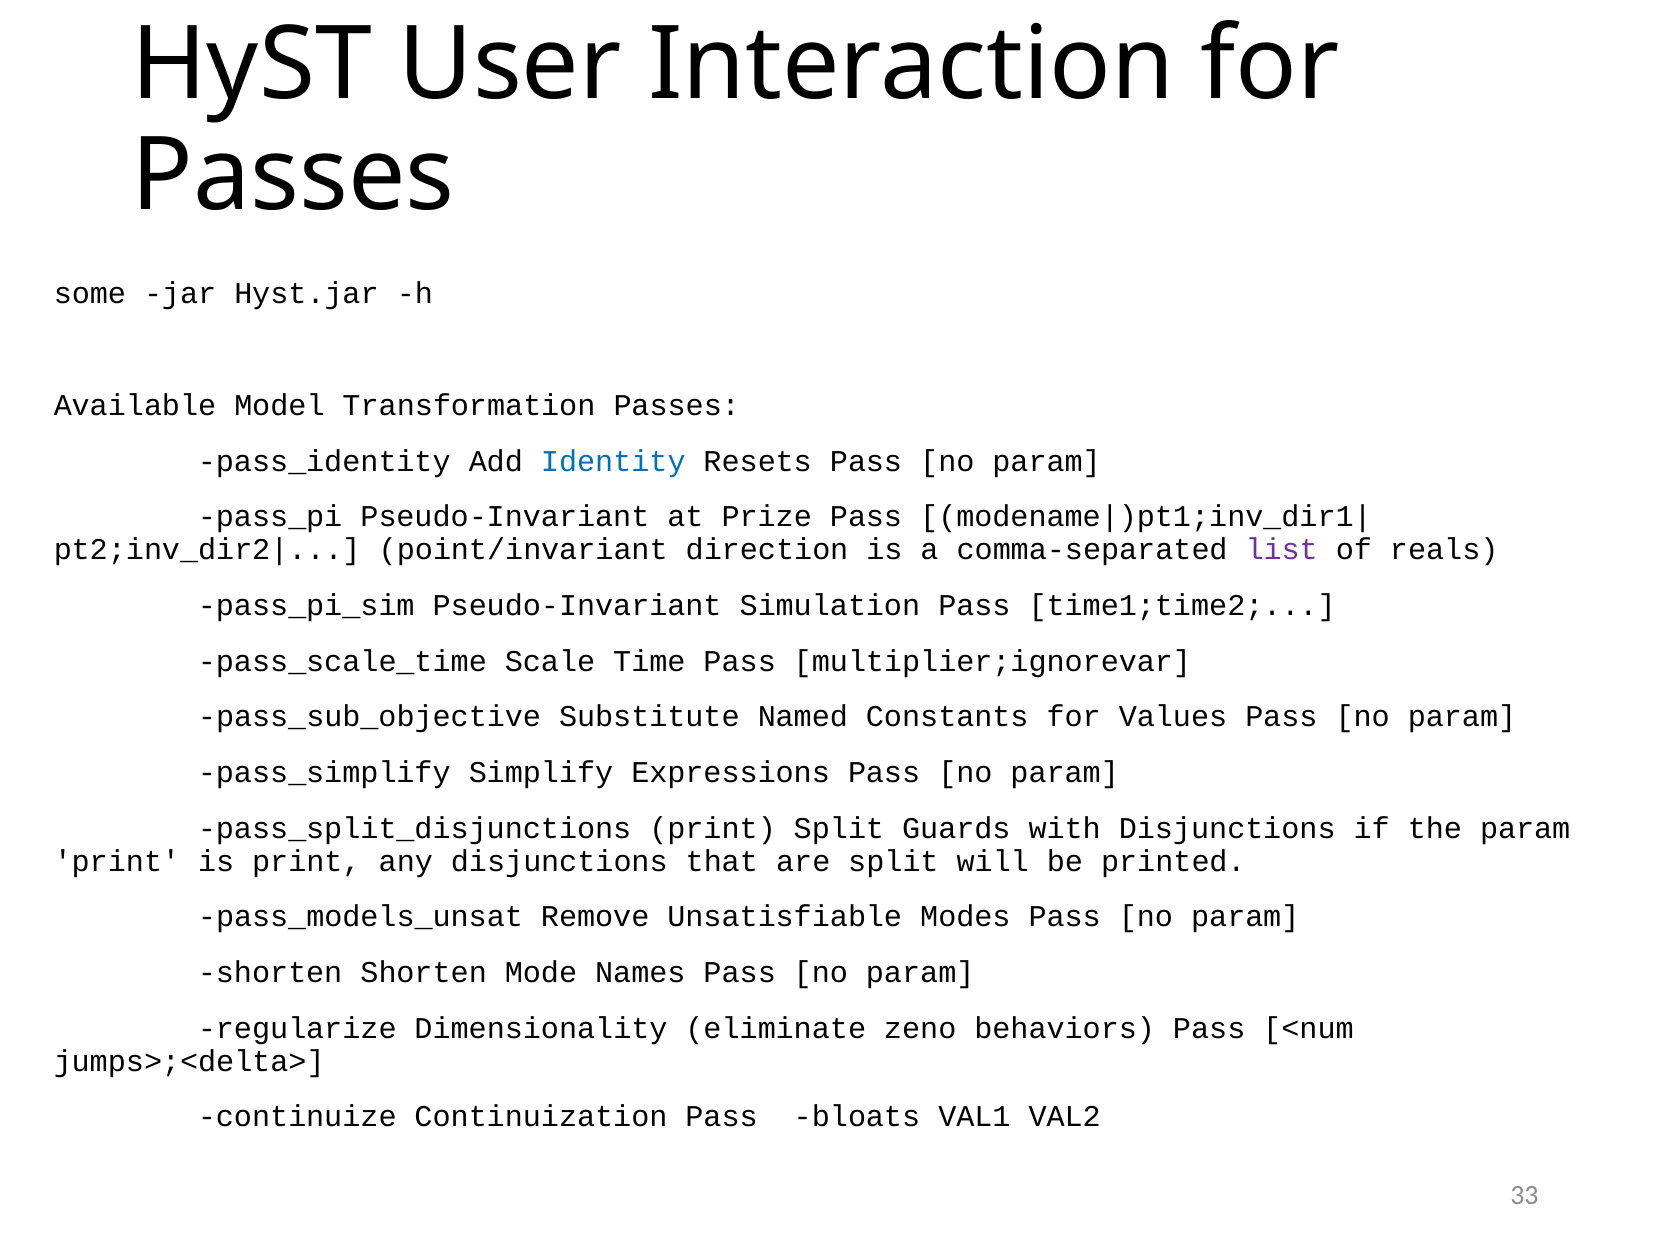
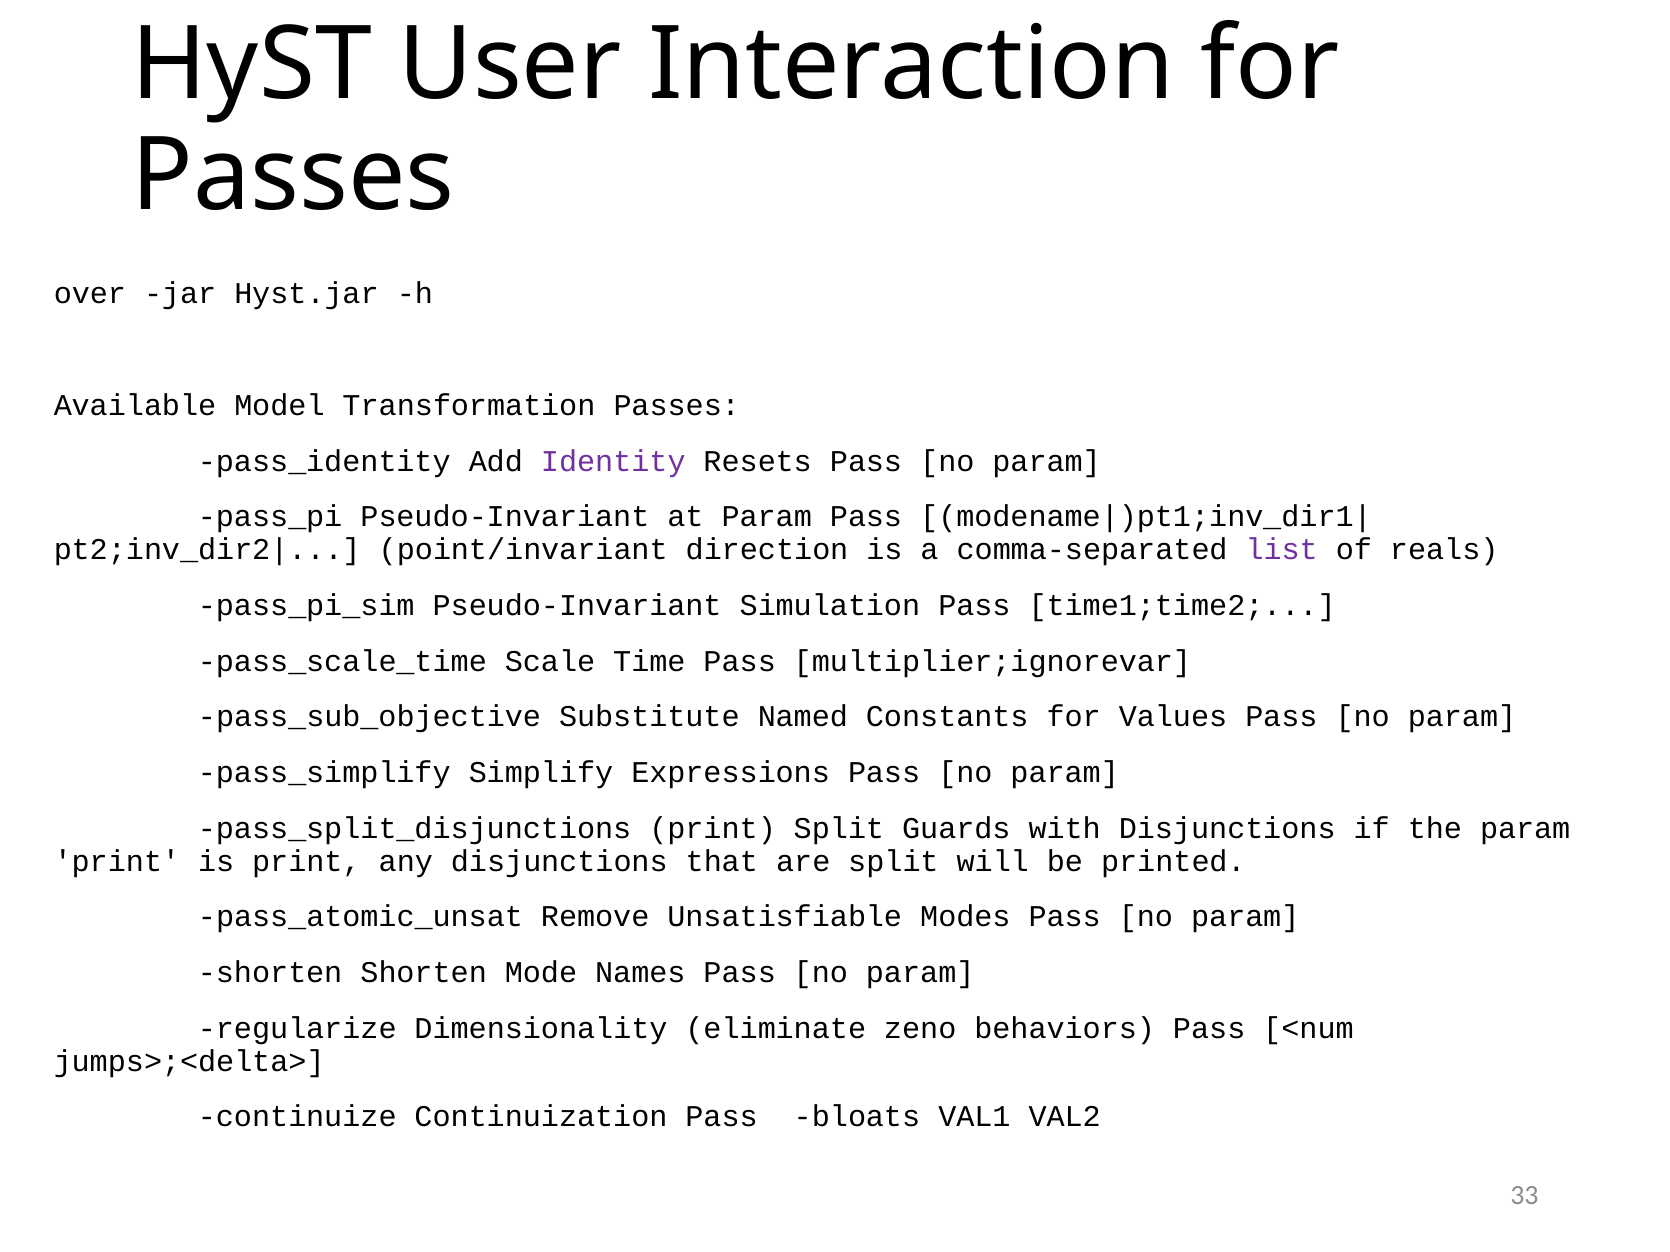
some: some -> over
Identity colour: blue -> purple
at Prize: Prize -> Param
pass_models_unsat: pass_models_unsat -> pass_atomic_unsat
